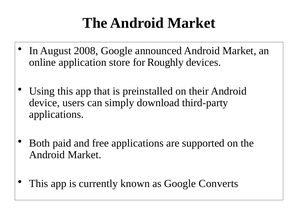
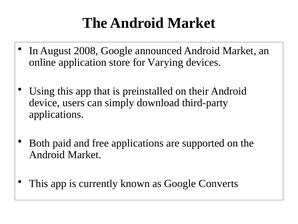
Roughly: Roughly -> Varying
